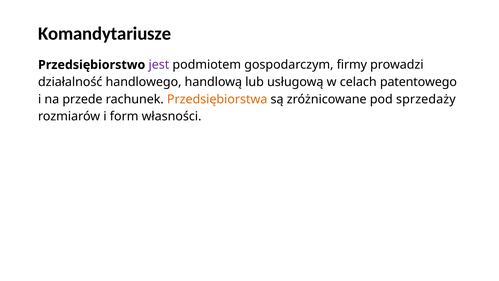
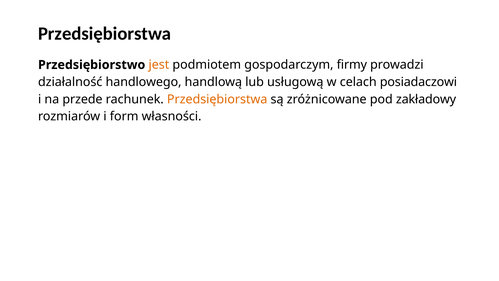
Komandytariusze at (105, 34): Komandytariusze -> Przedsiębiorstwa
jest colour: purple -> orange
patentowego: patentowego -> posiadaczowi
sprzedaży: sprzedaży -> zakładowy
